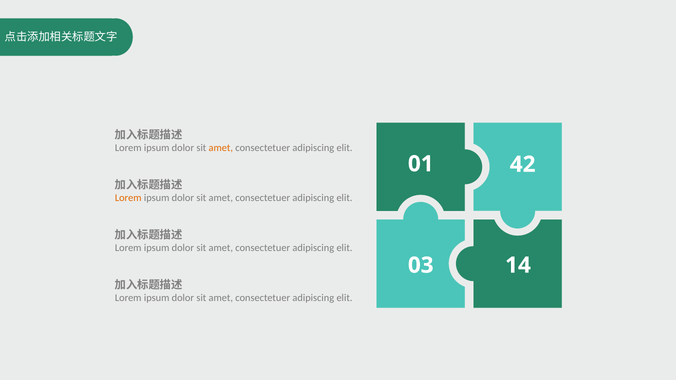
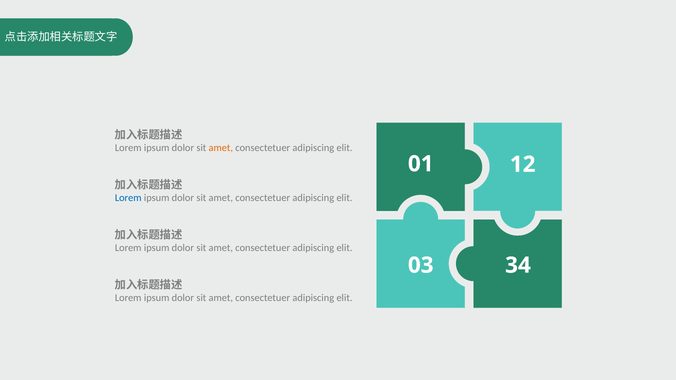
42: 42 -> 12
Lorem at (128, 198) colour: orange -> blue
14: 14 -> 34
